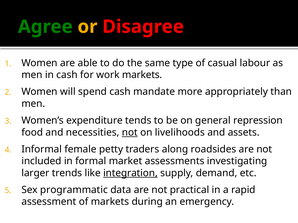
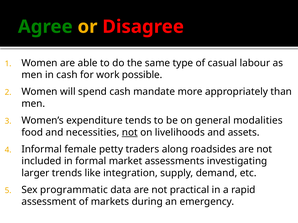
work markets: markets -> possible
repression: repression -> modalities
integration underline: present -> none
